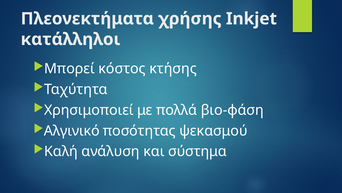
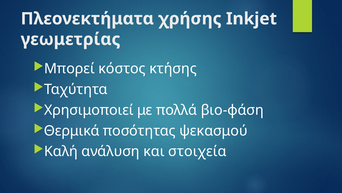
κατάλληλοι: κατάλληλοι -> γεωμετρίας
Αλγινικό: Αλγινικό -> Θερμικά
σύστημα: σύστημα -> στοιχεία
